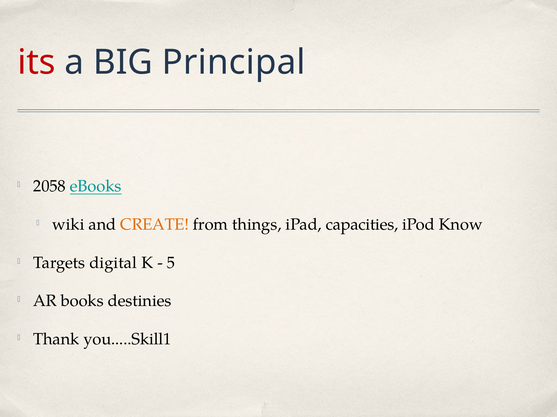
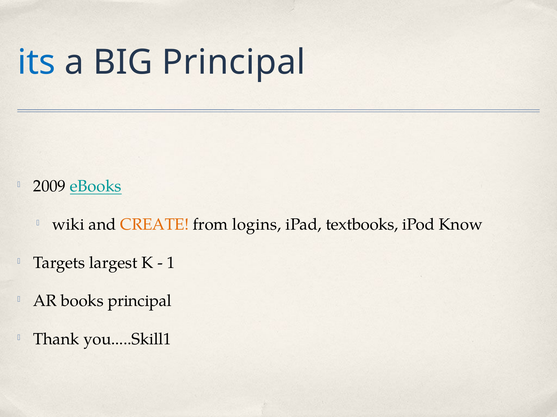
its colour: red -> blue
2058: 2058 -> 2009
things: things -> logins
capacities: capacities -> textbooks
digital: digital -> largest
5: 5 -> 1
books destinies: destinies -> principal
